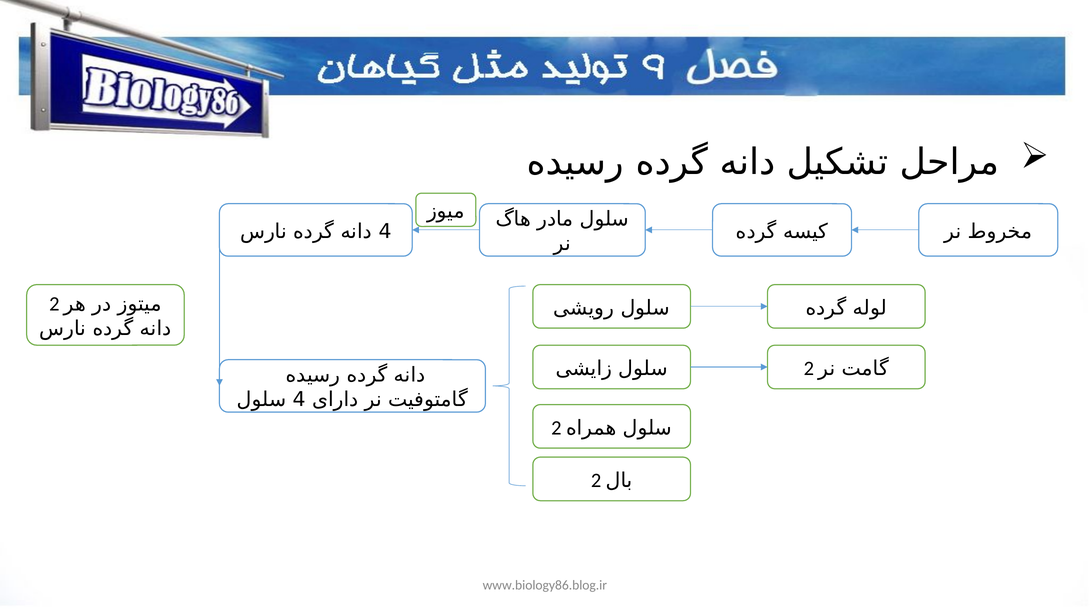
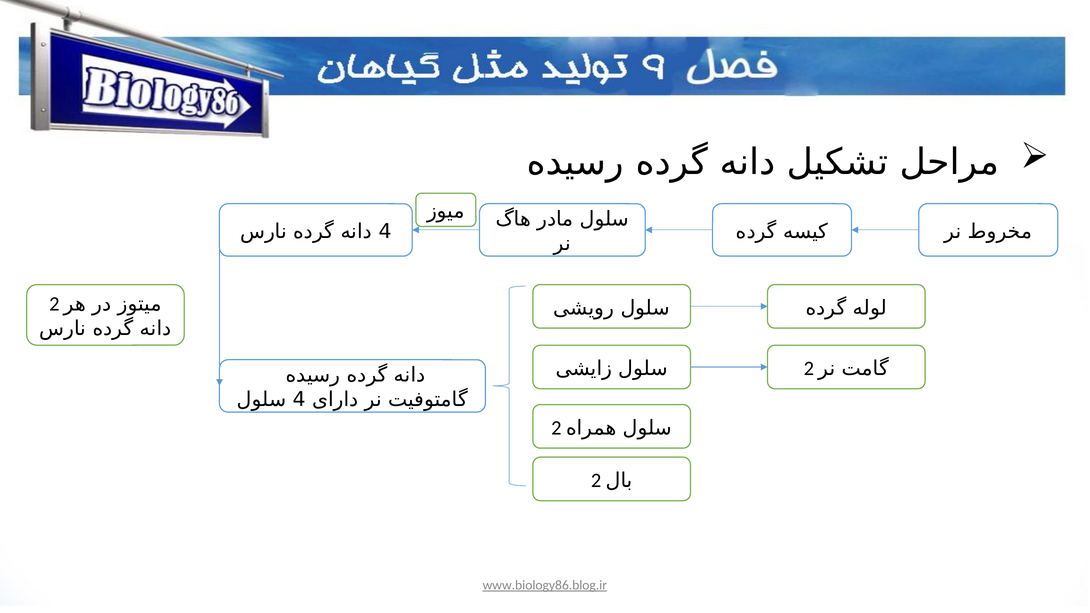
www.biology86.blog.ir underline: none -> present
